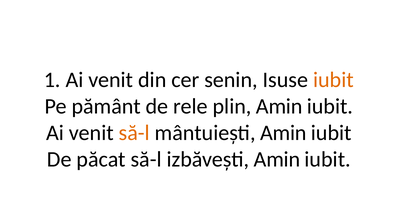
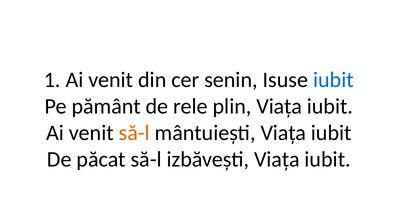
iubit at (333, 80) colour: orange -> blue
plin Amin: Amin -> Viața
mântuiești Amin: Amin -> Viața
izbăvești Amin: Amin -> Viața
